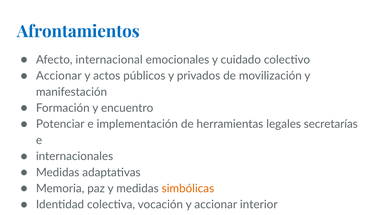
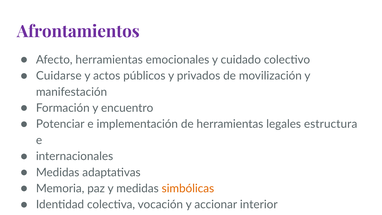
Afrontamientos colour: blue -> purple
Afecto internacional: internacional -> herramientas
Accionar at (59, 76): Accionar -> Cuidarse
secretarías: secretarías -> estructura
